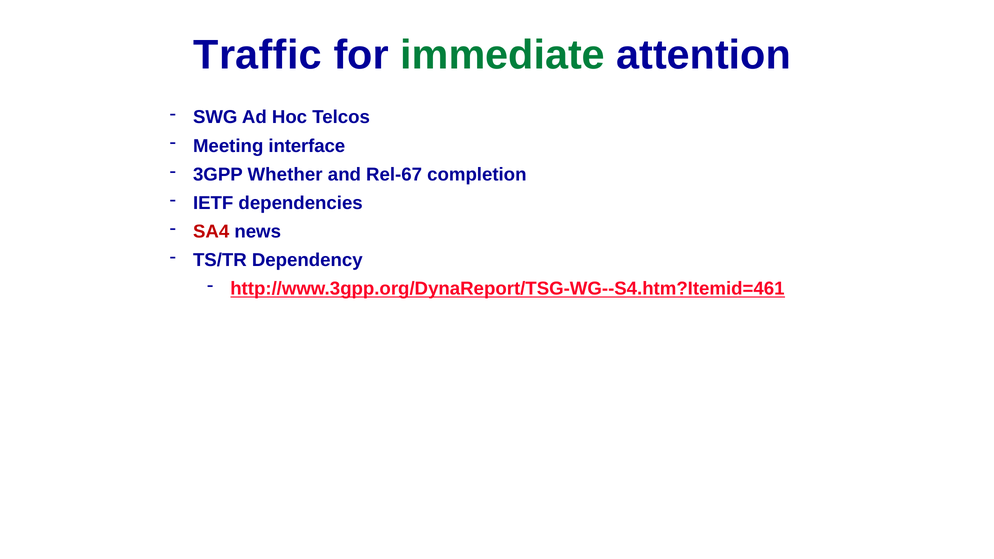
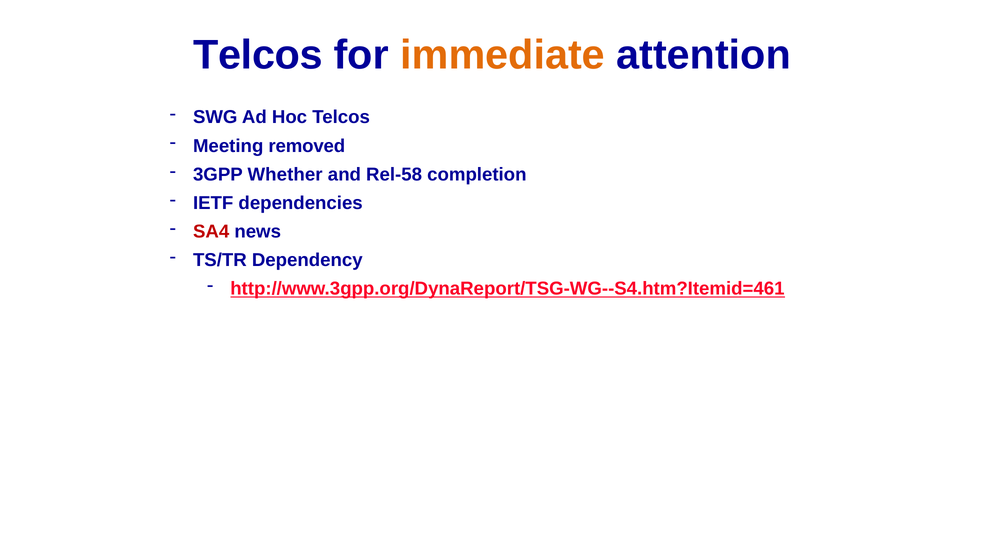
Traffic at (258, 55): Traffic -> Telcos
immediate colour: green -> orange
interface: interface -> removed
Rel-67: Rel-67 -> Rel-58
